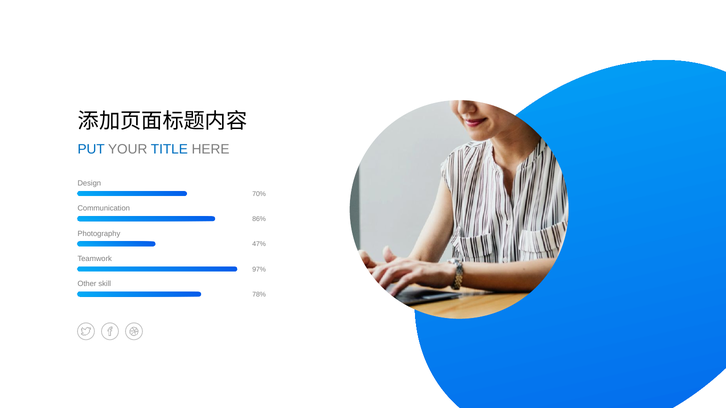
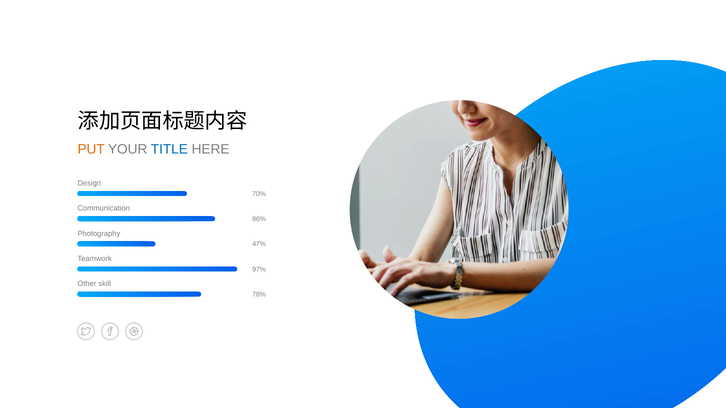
PUT colour: blue -> orange
